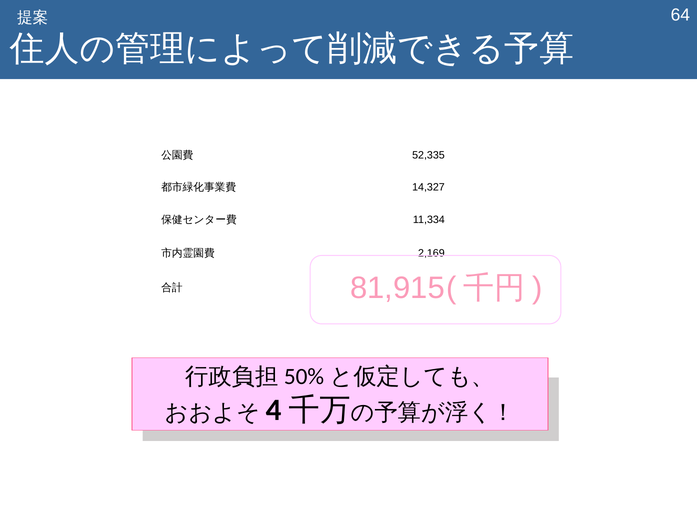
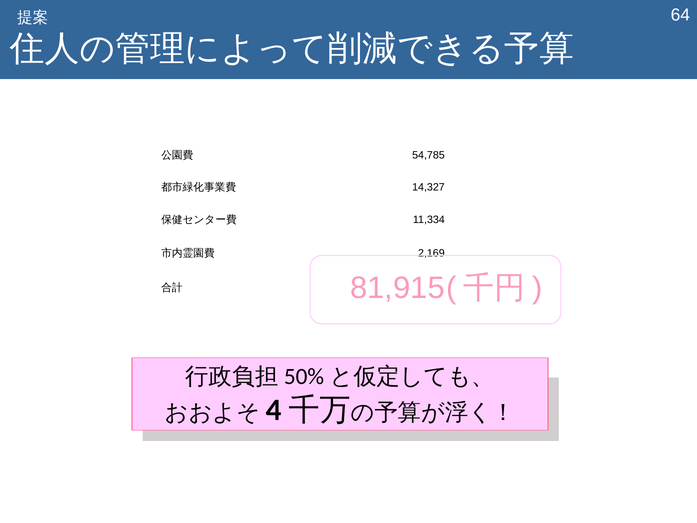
52,335: 52,335 -> 54,785
